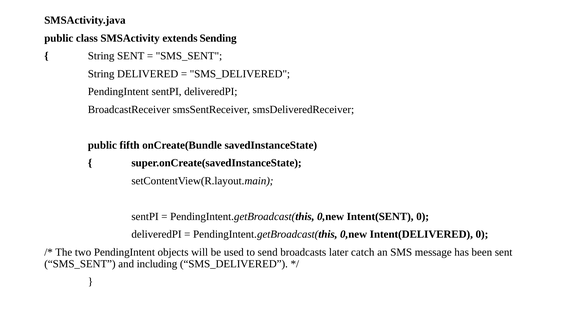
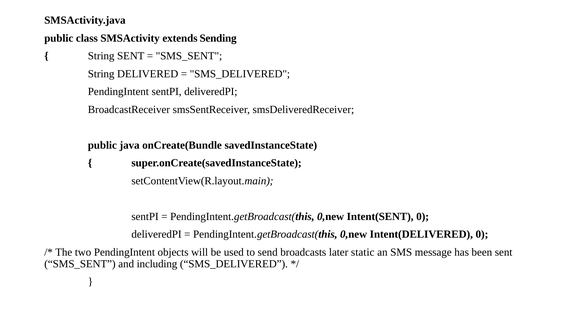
fifth: fifth -> java
catch: catch -> static
